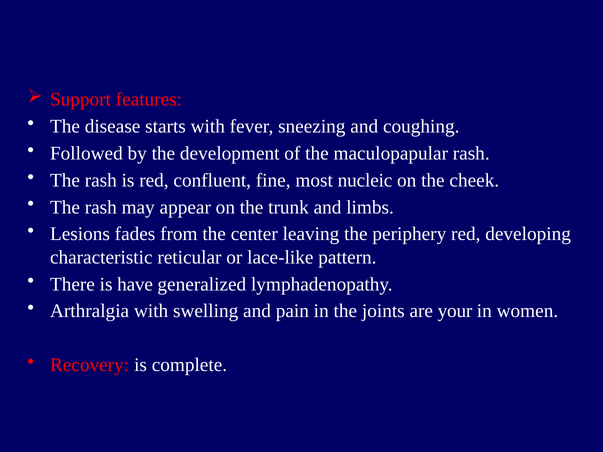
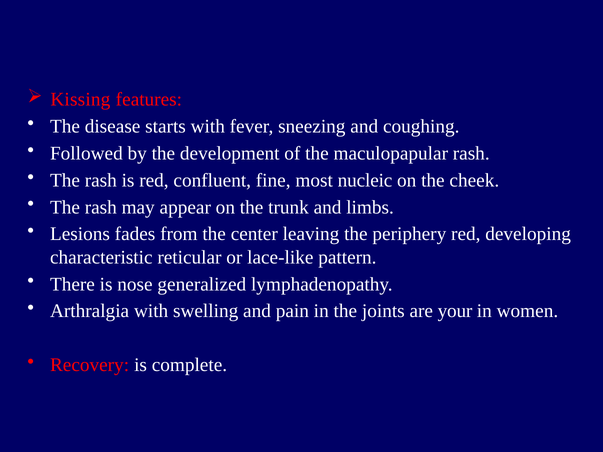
Support: Support -> Kissing
have: have -> nose
